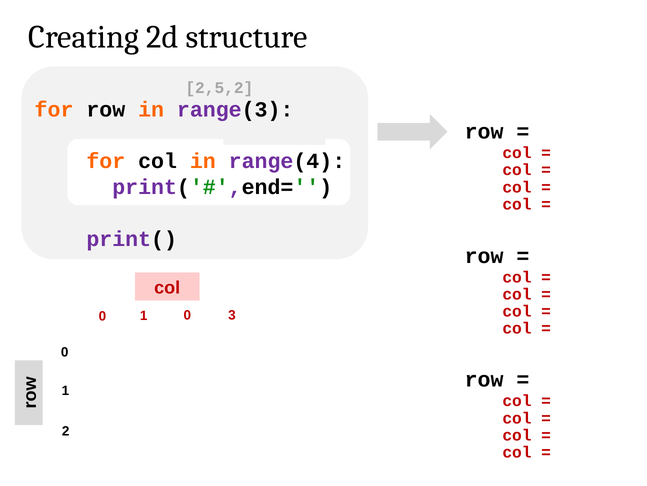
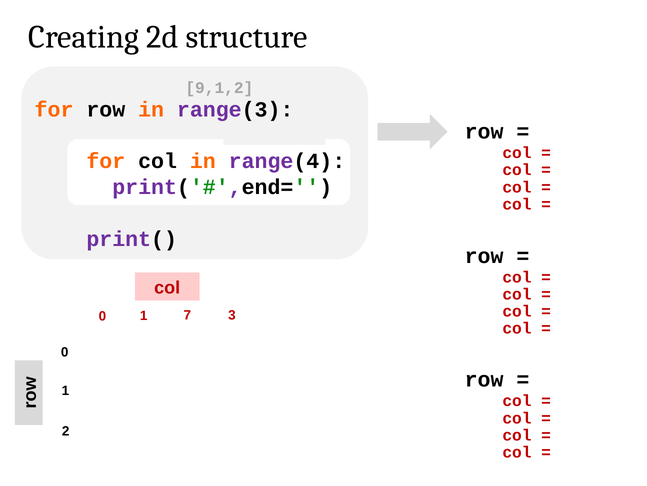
2,5,2: 2,5,2 -> 9,1,2
0 at (187, 315): 0 -> 7
